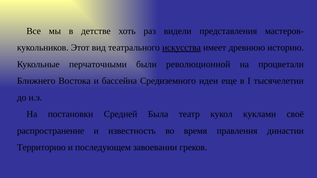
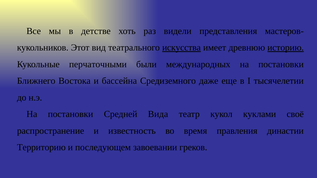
историю underline: none -> present
революционной: революционной -> международных
процветали at (281, 64): процветали -> постановки
идеи: идеи -> даже
Была: Была -> Вида
